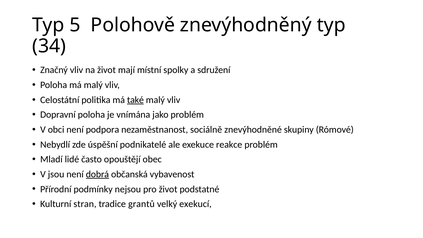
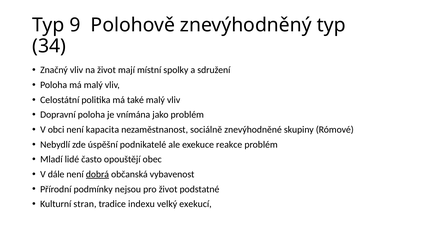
5: 5 -> 9
také underline: present -> none
podpora: podpora -> kapacita
jsou: jsou -> dále
grantů: grantů -> indexu
